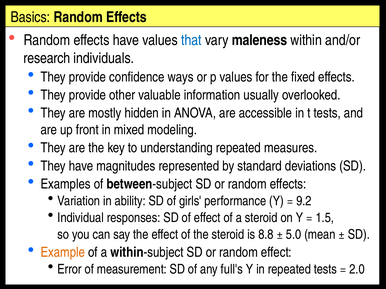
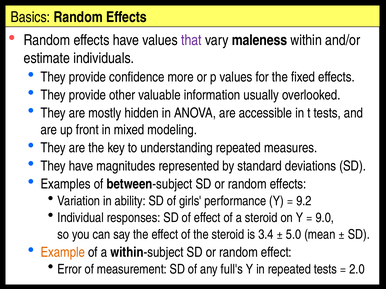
that colour: blue -> purple
research: research -> estimate
ways: ways -> more
1.5: 1.5 -> 9.0
8.8: 8.8 -> 3.4
